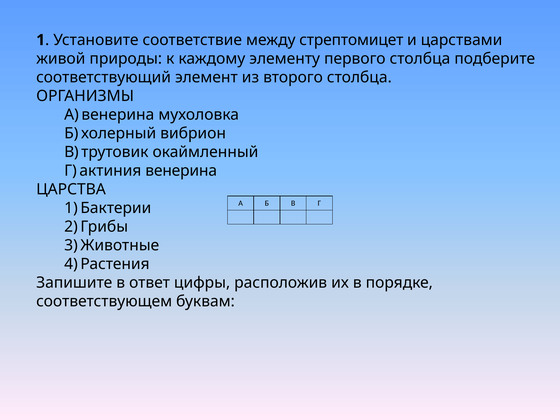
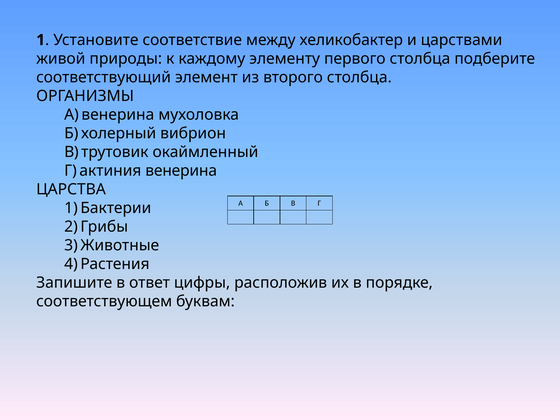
стрептомицет: стрептомицет -> хеликобактер
